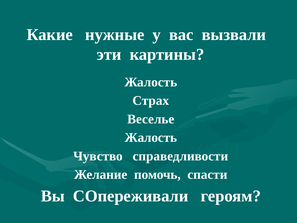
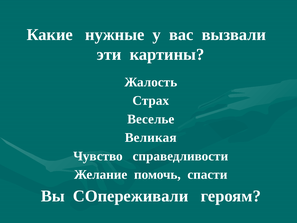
Жалость at (151, 137): Жалость -> Великая
